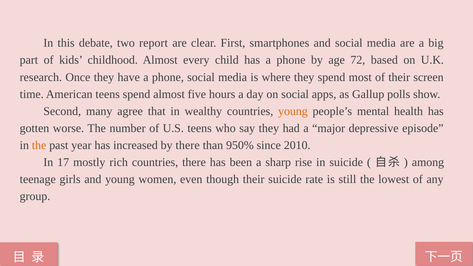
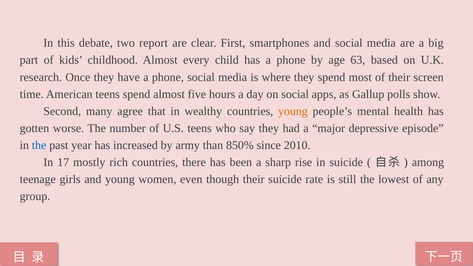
72: 72 -> 63
the at (39, 145) colour: orange -> blue
by there: there -> army
950%: 950% -> 850%
